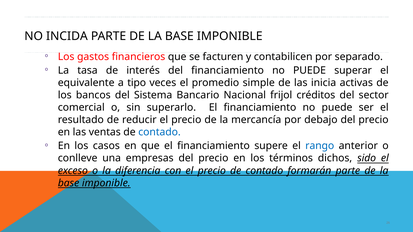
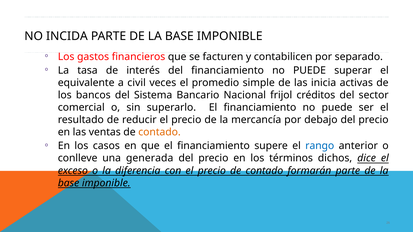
tipo: tipo -> civil
contado at (159, 132) colour: blue -> orange
empresas: empresas -> generada
sido: sido -> dice
